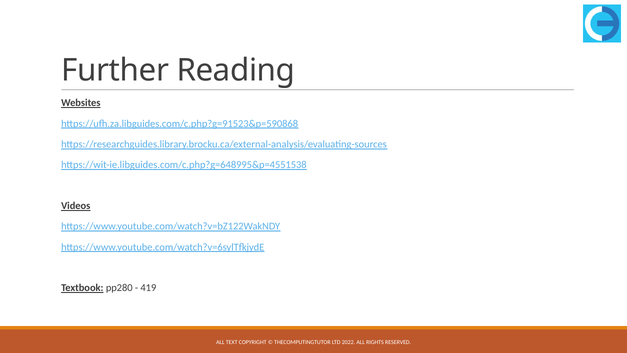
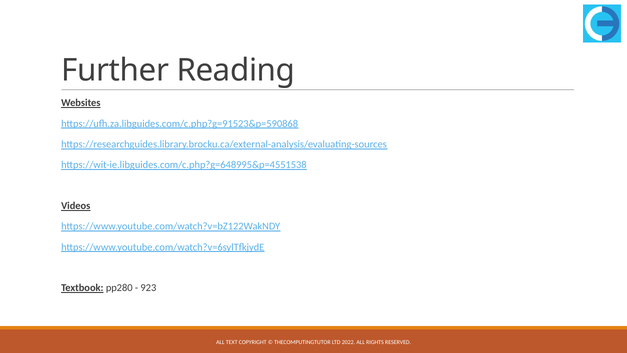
419: 419 -> 923
